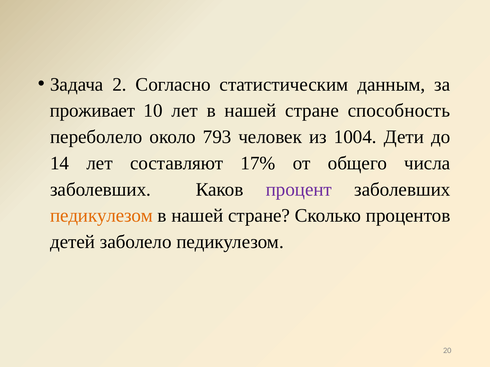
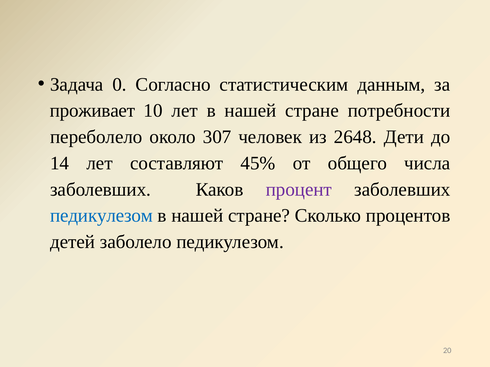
2: 2 -> 0
способность: способность -> потребности
793: 793 -> 307
1004: 1004 -> 2648
17%: 17% -> 45%
педикулезом at (102, 216) colour: orange -> blue
